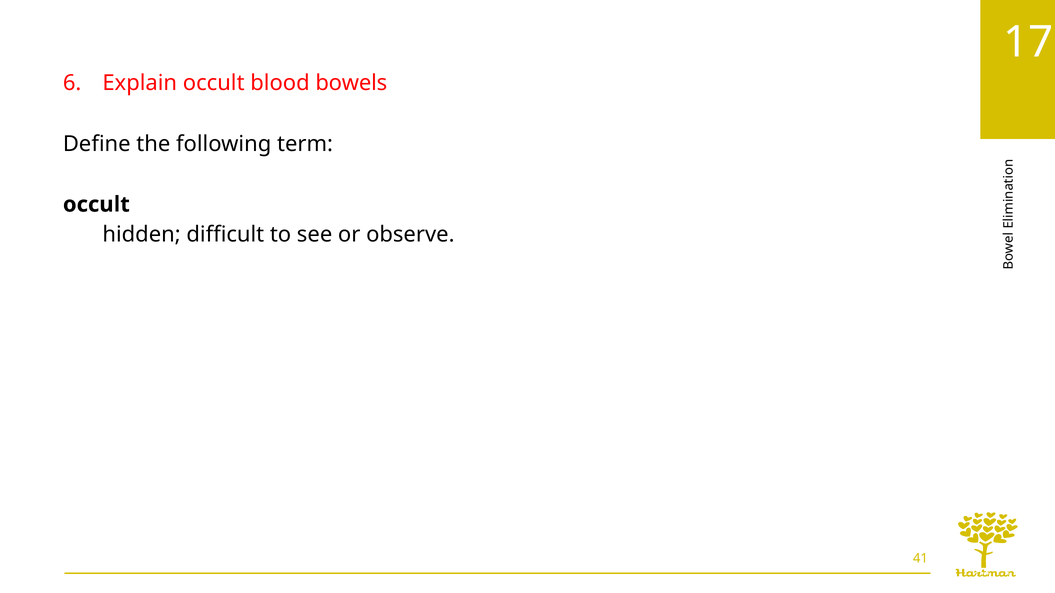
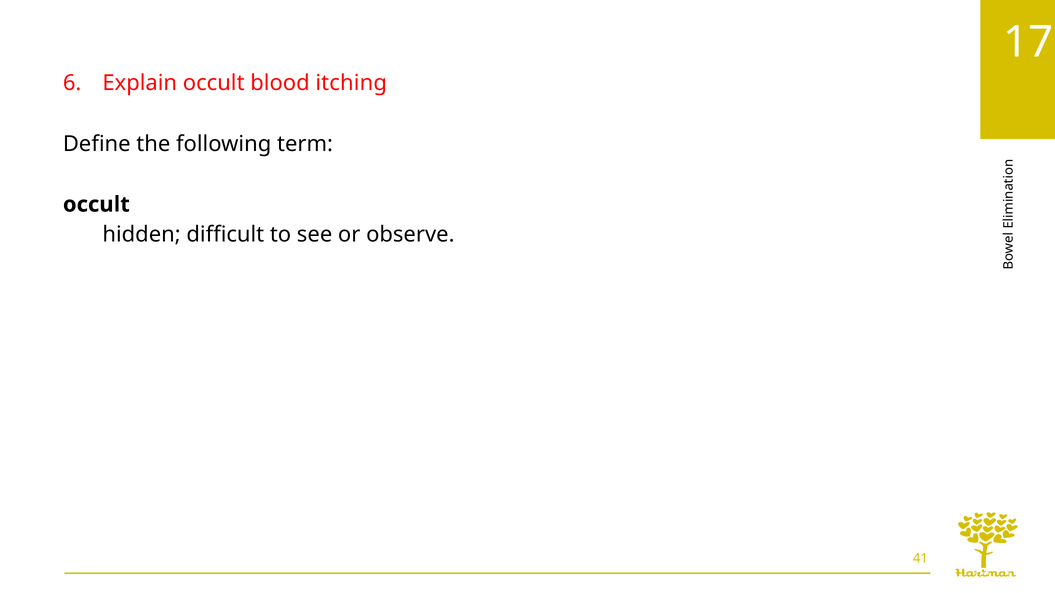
bowels: bowels -> itching
